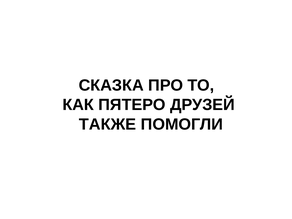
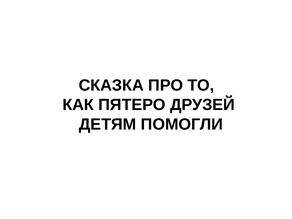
ТАКЖЕ: ТАКЖЕ -> ДЕТЯМ
